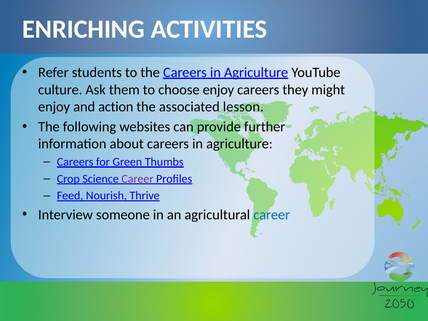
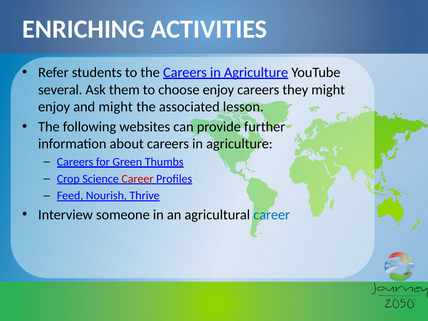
culture: culture -> several
and action: action -> might
Career at (137, 179) colour: purple -> red
